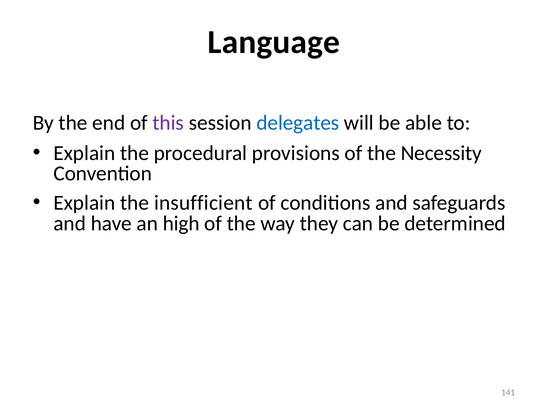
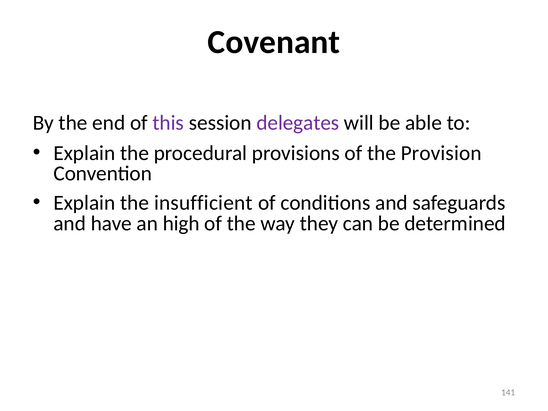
Language: Language -> Covenant
delegates colour: blue -> purple
Necessity: Necessity -> Provision
